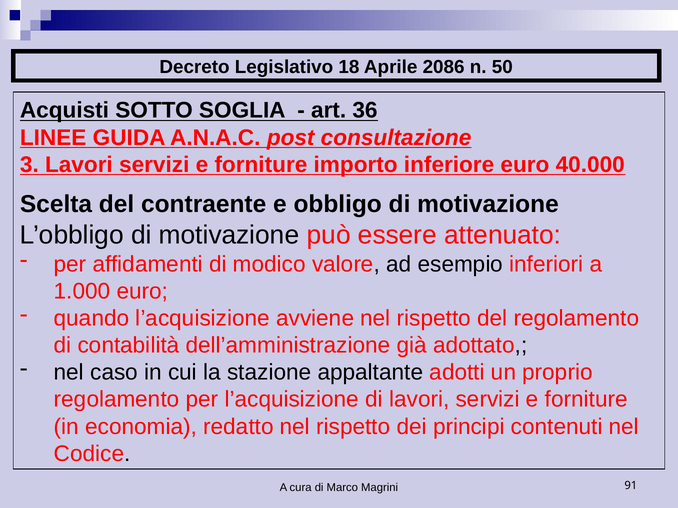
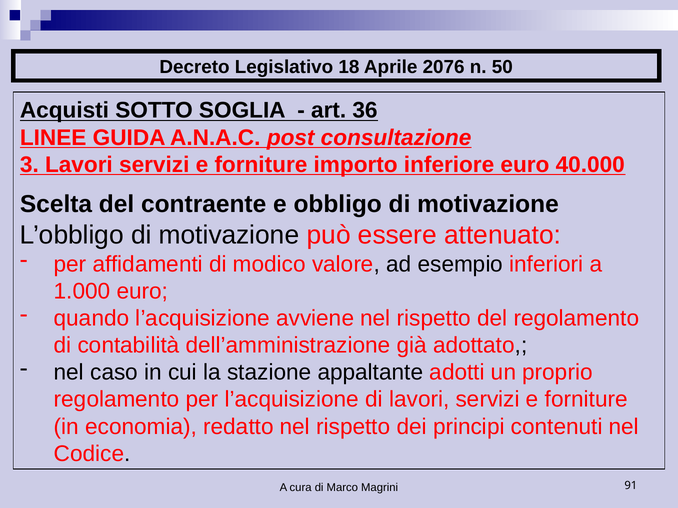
2086: 2086 -> 2076
